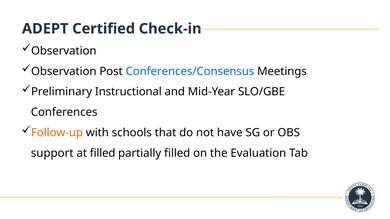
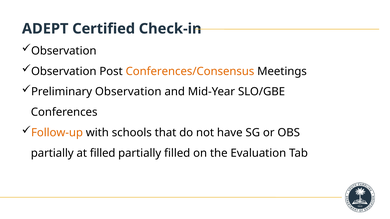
Conferences/Consensus colour: blue -> orange
Preliminary Instructional: Instructional -> Observation
support at (52, 153): support -> partially
